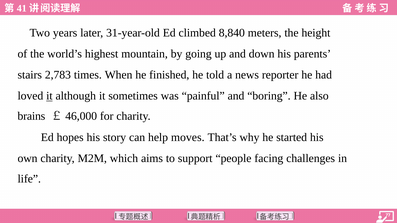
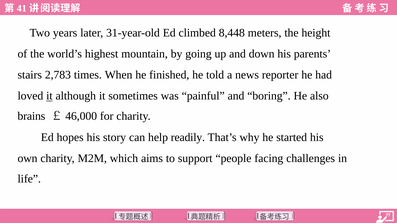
8,840: 8,840 -> 8,448
moves: moves -> readily
